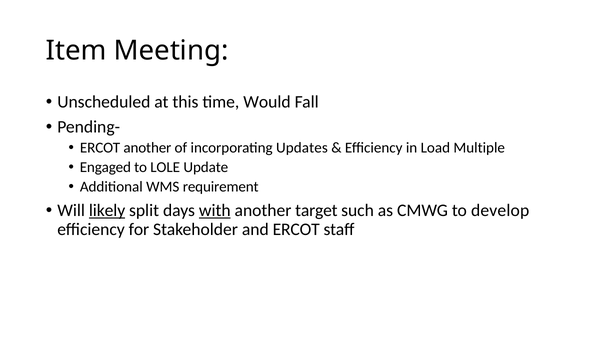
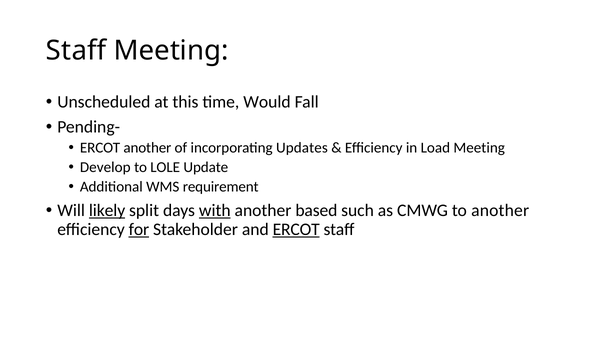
Item at (76, 51): Item -> Staff
Load Multiple: Multiple -> Meeting
Engaged: Engaged -> Develop
target: target -> based
to develop: develop -> another
for underline: none -> present
ERCOT at (296, 230) underline: none -> present
